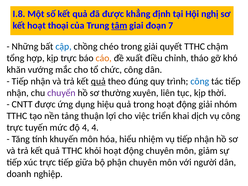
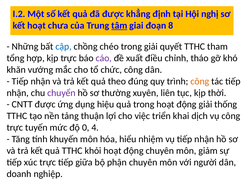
I.8: I.8 -> I.2
thoại: thoại -> chưa
7: 7 -> 8
chậm: chậm -> tham
cáo colour: orange -> purple
quả at (98, 81) underline: present -> none
công at (200, 81) colour: blue -> orange
nhóm: nhóm -> thống
độ 4: 4 -> 0
